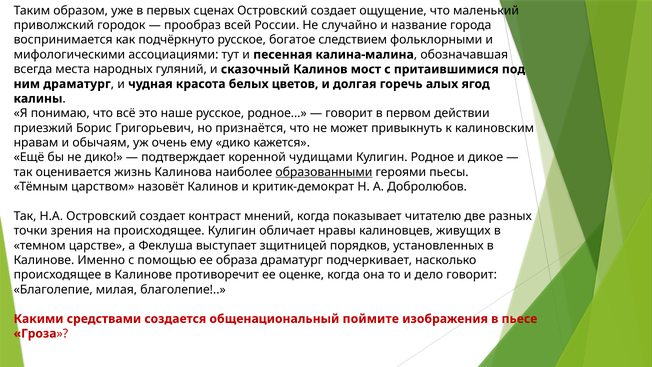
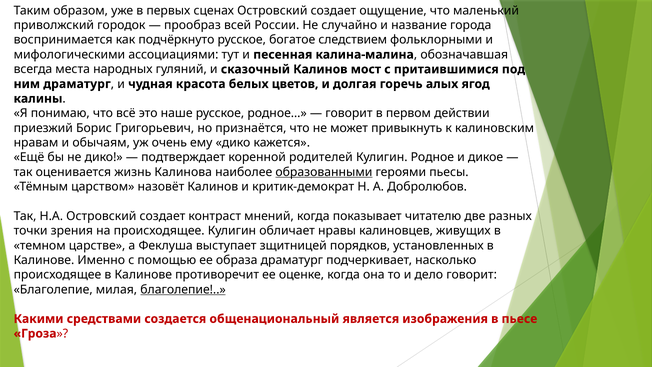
чудищами: чудищами -> родителей
благолепие at (183, 289) underline: none -> present
поймите: поймите -> является
